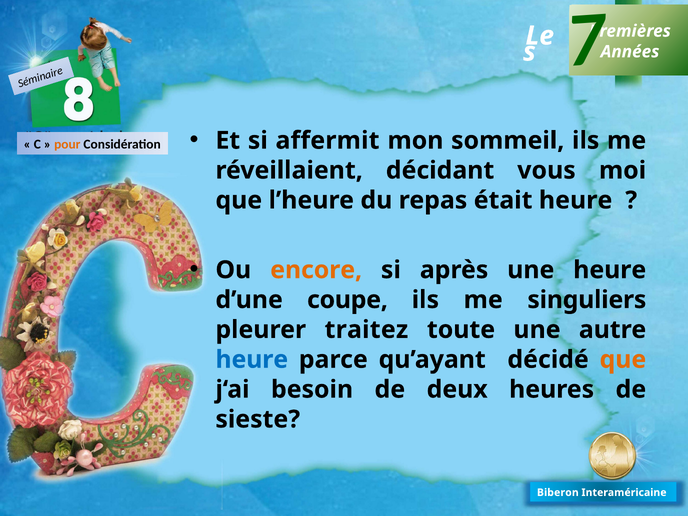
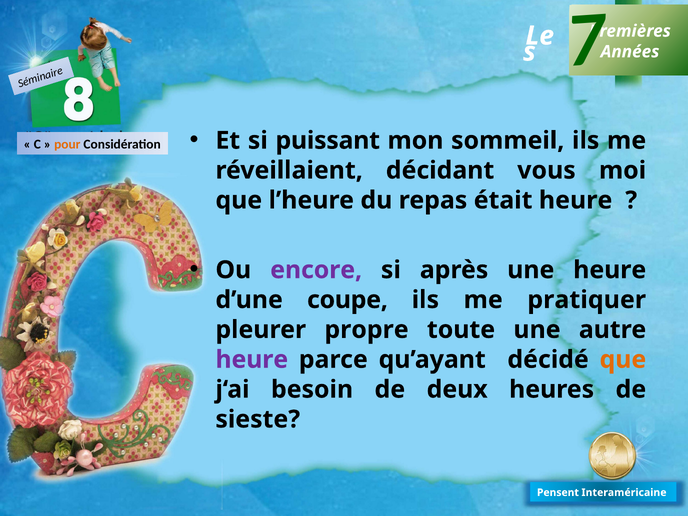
affermit: affermit -> puissant
encore colour: orange -> purple
singuliers: singuliers -> pratiquer
traitez: traitez -> propre
heure at (252, 360) colour: blue -> purple
Biberon: Biberon -> Pensent
